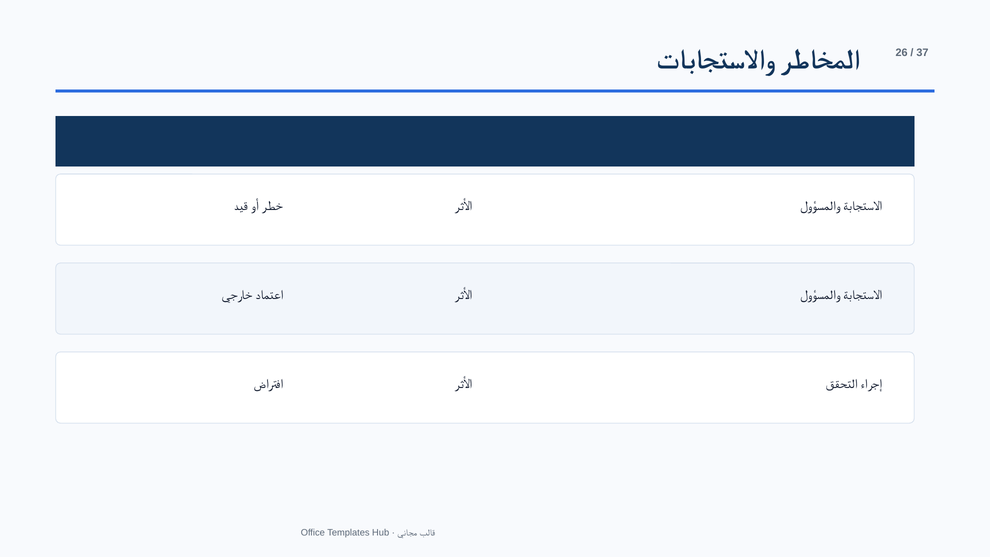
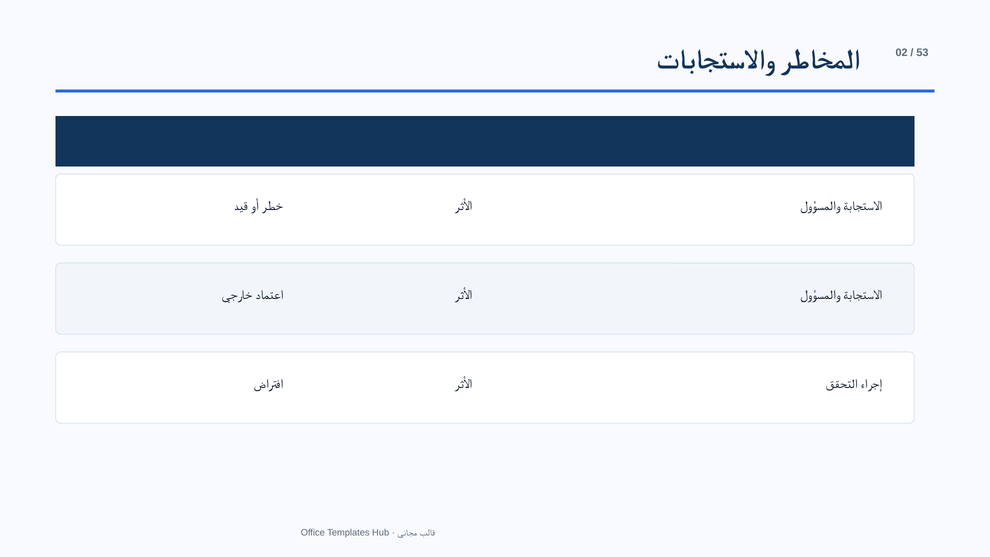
26: 26 -> 02
37: 37 -> 53
